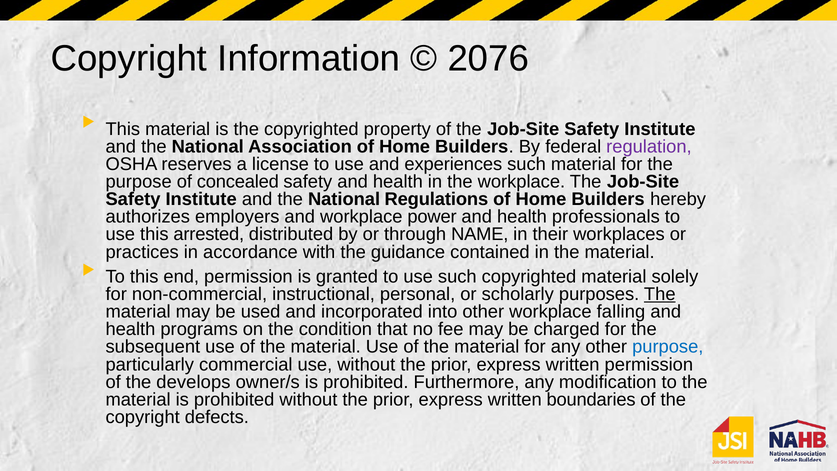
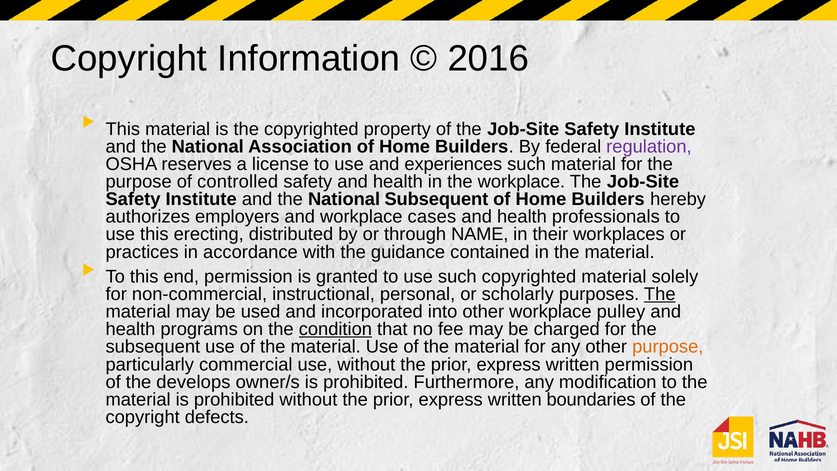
2076: 2076 -> 2016
concealed: concealed -> controlled
National Regulations: Regulations -> Subsequent
power: power -> cases
arrested: arrested -> erecting
falling: falling -> pulley
condition underline: none -> present
purpose at (668, 347) colour: blue -> orange
